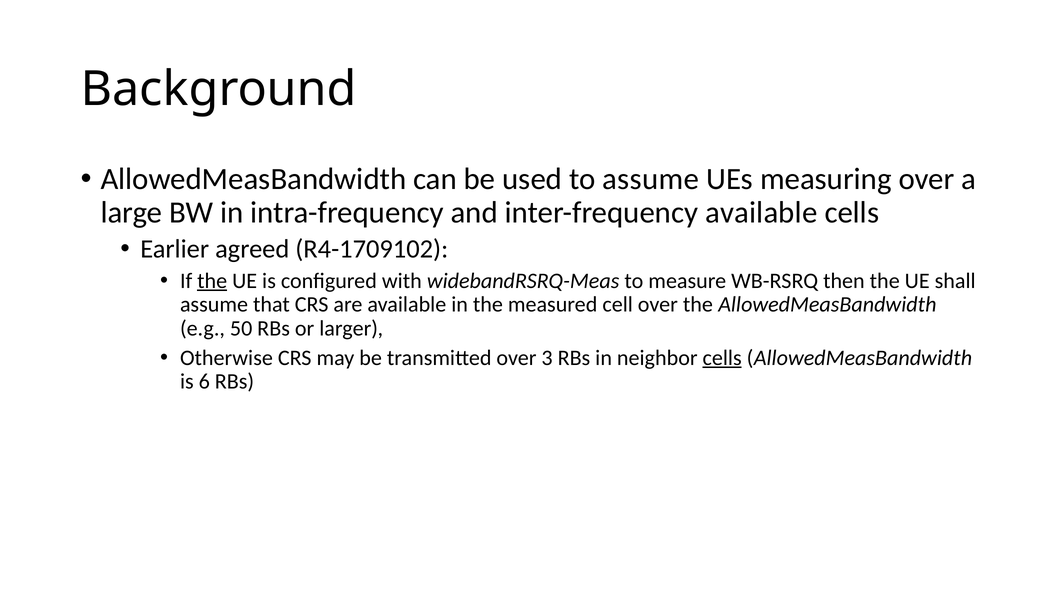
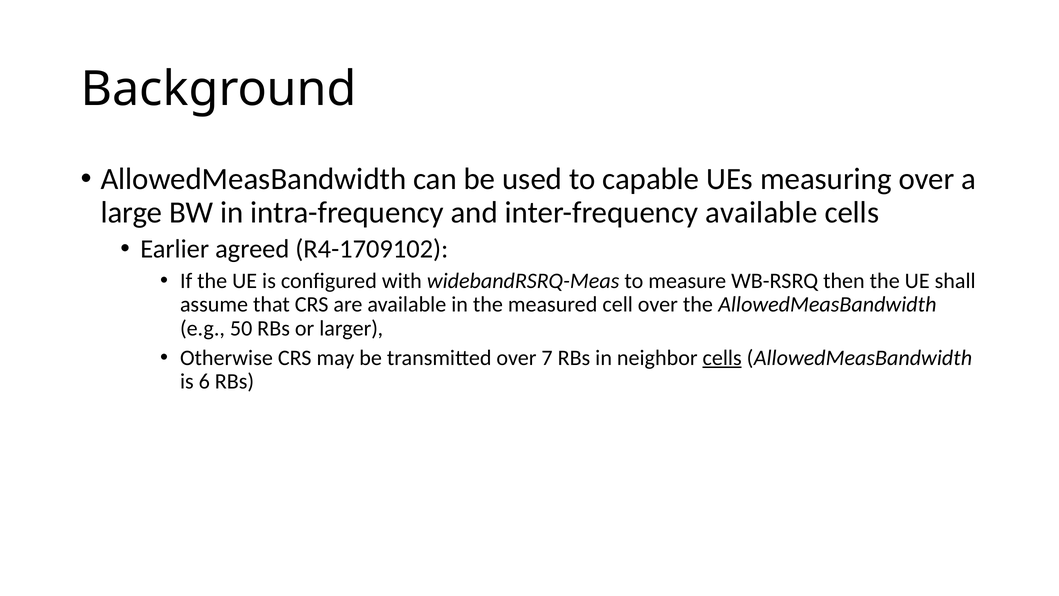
to assume: assume -> capable
the at (212, 281) underline: present -> none
3: 3 -> 7
